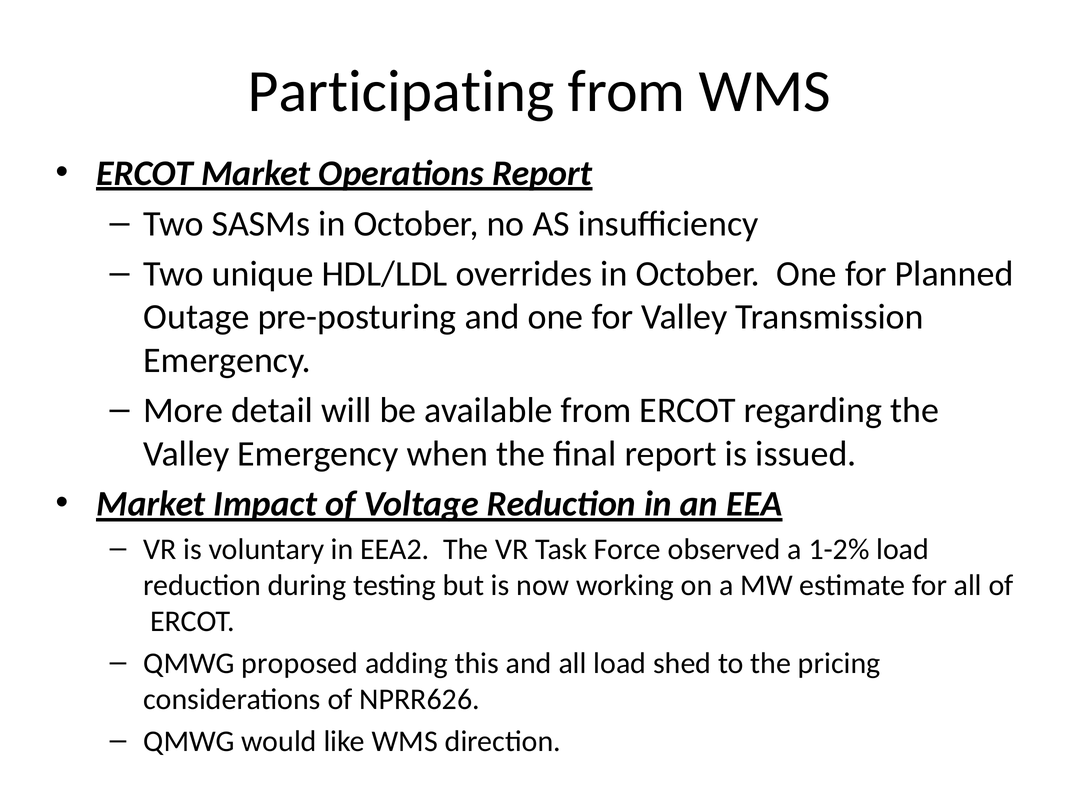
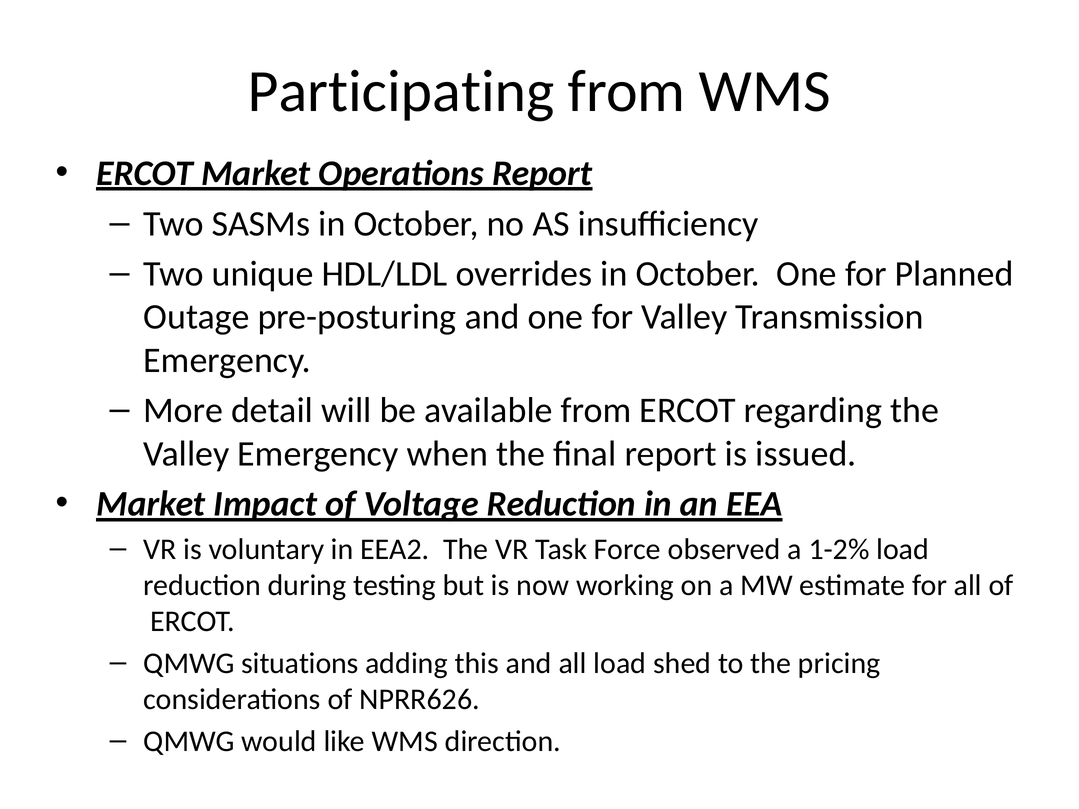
proposed: proposed -> situations
